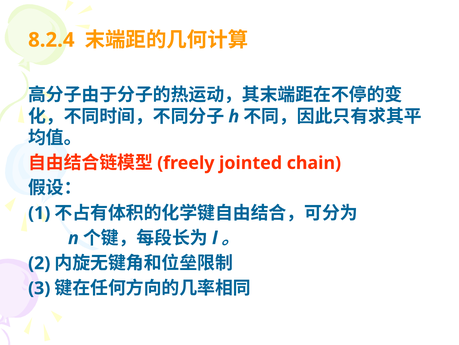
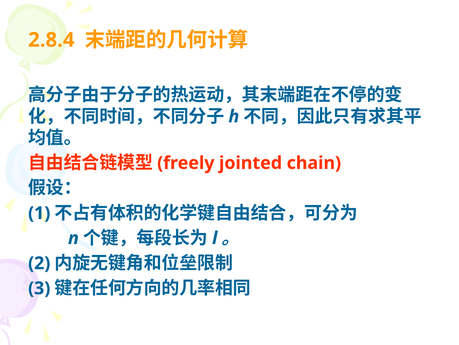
8.2.4: 8.2.4 -> 2.8.4
